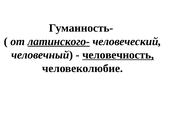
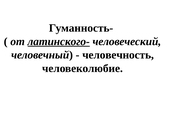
человечность underline: present -> none
